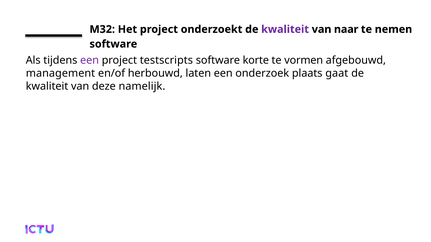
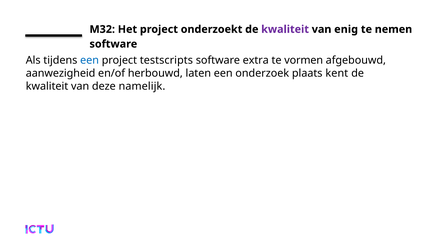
naar: naar -> enig
een at (90, 61) colour: purple -> blue
korte: korte -> extra
management: management -> aanwezigheid
gaat: gaat -> kent
